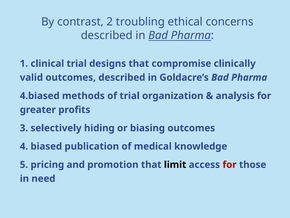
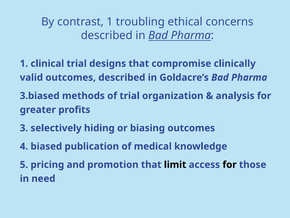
contrast 2: 2 -> 1
4.biased: 4.biased -> 3.biased
for at (230, 164) colour: red -> black
